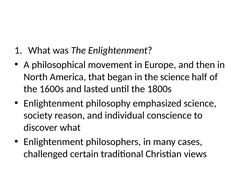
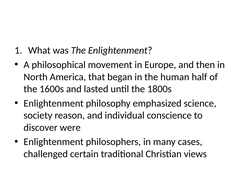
the science: science -> human
discover what: what -> were
